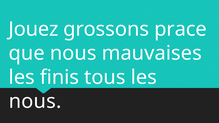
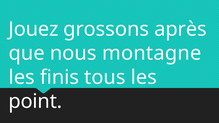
prace: prace -> après
mauvaises: mauvaises -> montagne
nous at (35, 101): nous -> point
